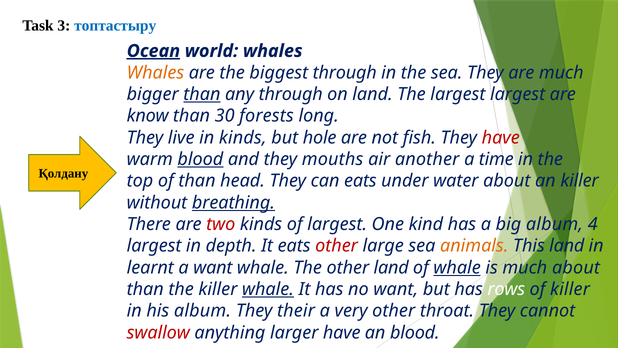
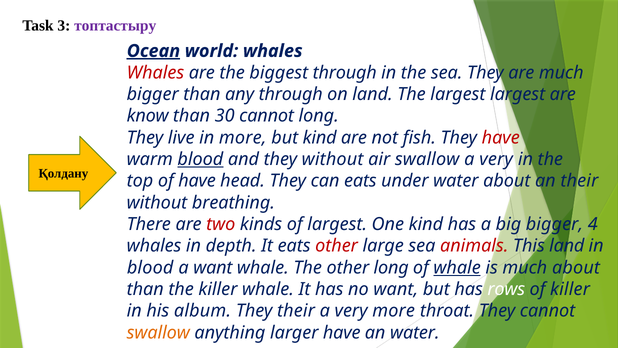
топтастыру colour: blue -> purple
Whales at (155, 73) colour: orange -> red
than at (202, 94) underline: present -> none
30 forests: forests -> cannot
in kinds: kinds -> more
but hole: hole -> kind
they mouths: mouths -> without
air another: another -> swallow
time at (496, 159): time -> very
of than: than -> have
an killer: killer -> their
breathing underline: present -> none
big album: album -> bigger
largest at (154, 246): largest -> whales
animals colour: orange -> red
learnt at (150, 267): learnt -> blood
other land: land -> long
whale at (268, 289) underline: present -> none
very other: other -> more
swallow at (158, 332) colour: red -> orange
an blood: blood -> water
